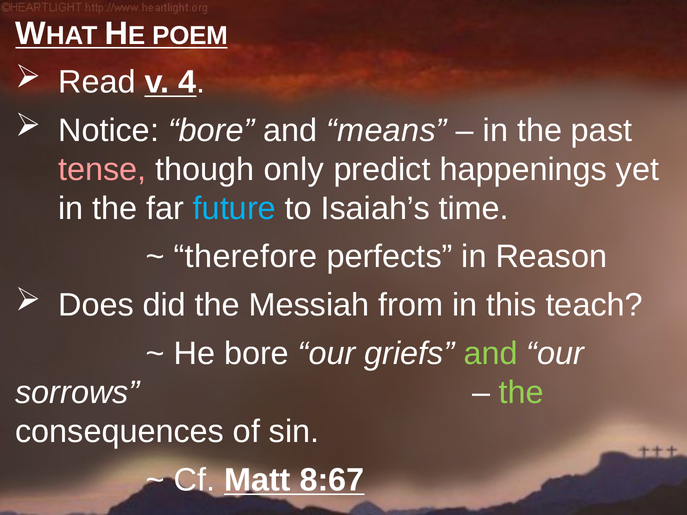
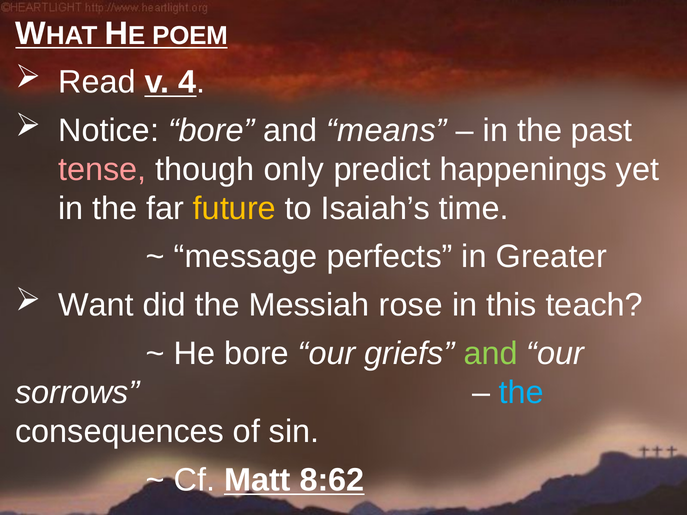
future colour: light blue -> yellow
therefore: therefore -> message
Reason: Reason -> Greater
Does: Does -> Want
from: from -> rose
the at (521, 393) colour: light green -> light blue
8:67: 8:67 -> 8:62
